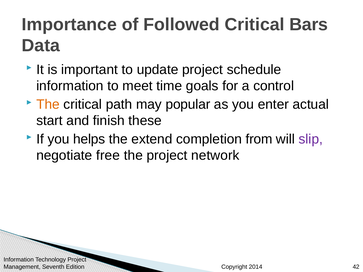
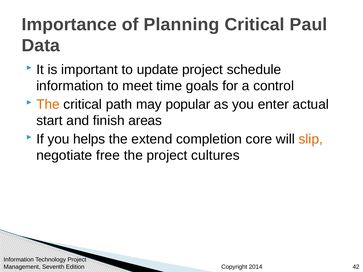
Followed: Followed -> Planning
Bars: Bars -> Paul
these: these -> areas
from: from -> core
slip colour: purple -> orange
network: network -> cultures
